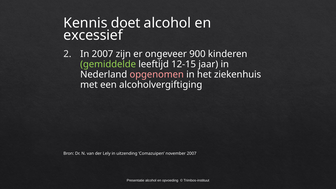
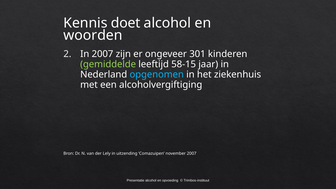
excessief: excessief -> woorden
900: 900 -> 301
12-15: 12-15 -> 58-15
opgenomen colour: pink -> light blue
